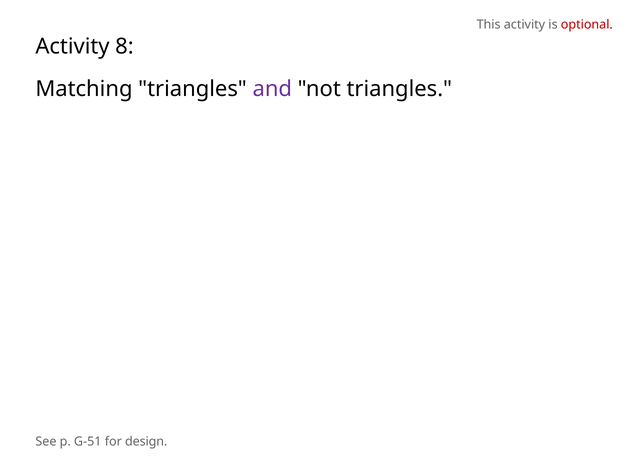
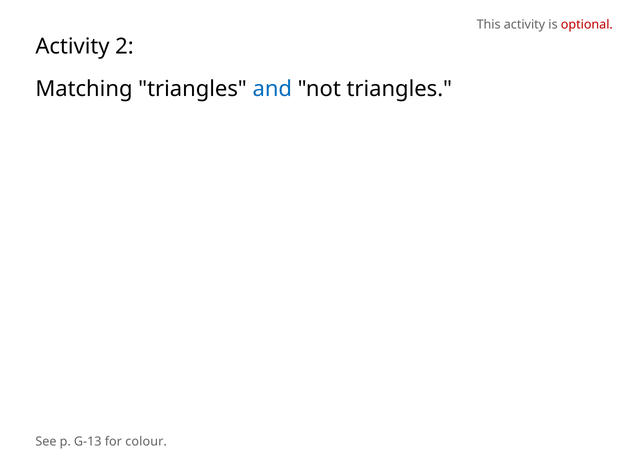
8: 8 -> 2
and colour: purple -> blue
G-51: G-51 -> G-13
design: design -> colour
